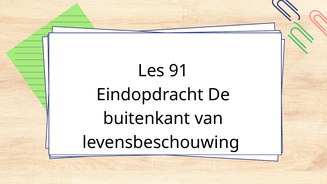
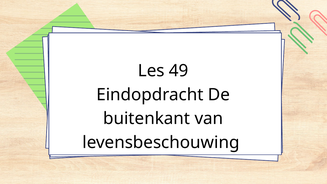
91: 91 -> 49
